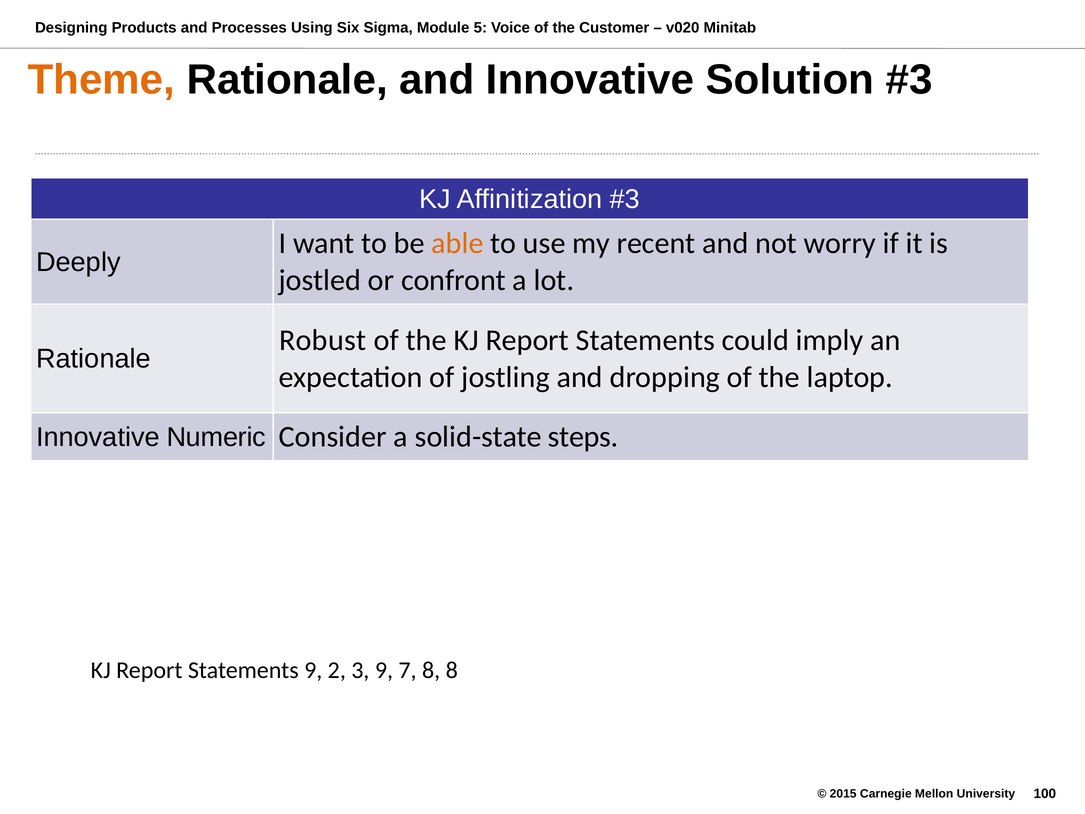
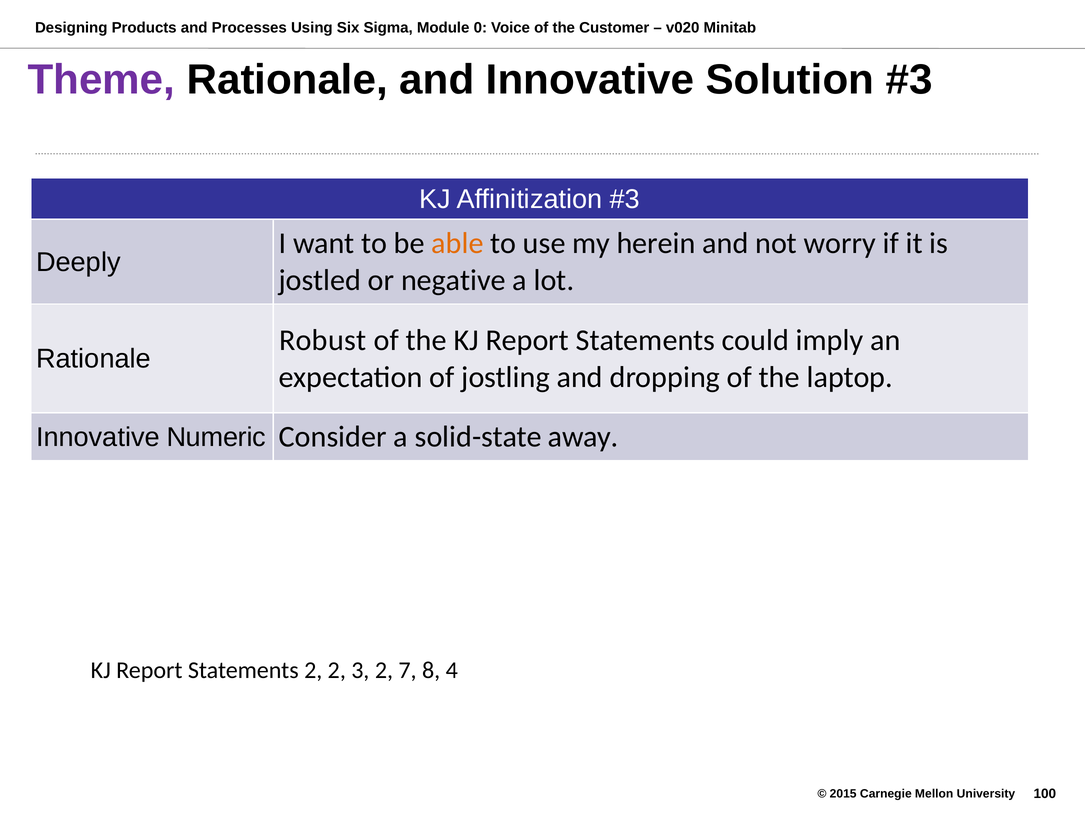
5: 5 -> 0
Theme colour: orange -> purple
recent: recent -> herein
confront: confront -> negative
steps: steps -> away
Statements 9: 9 -> 2
3 9: 9 -> 2
8 8: 8 -> 4
